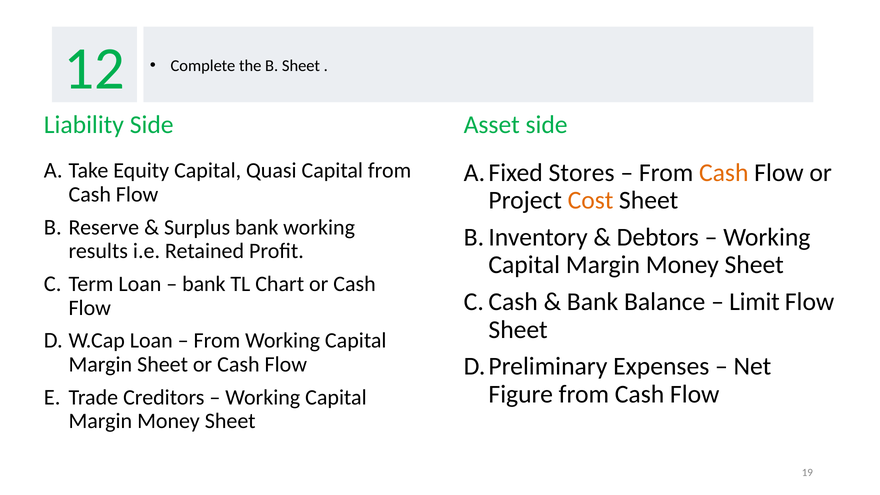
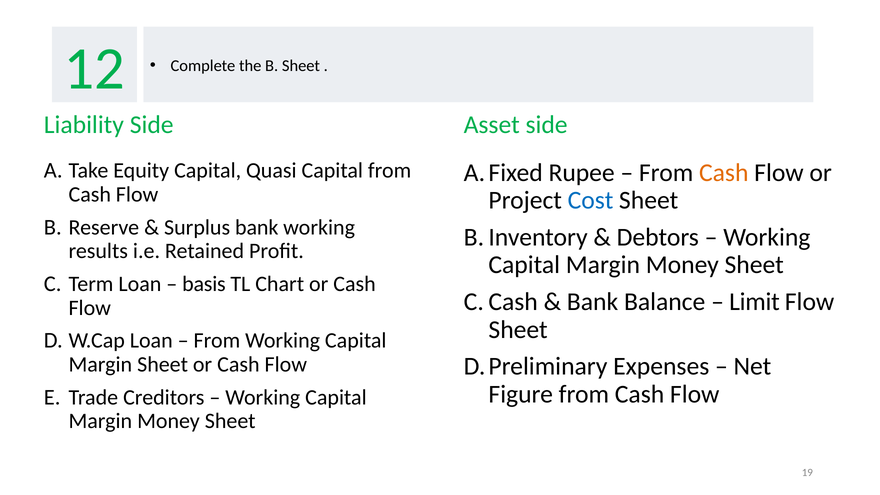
Stores: Stores -> Rupee
Cost colour: orange -> blue
bank at (204, 284): bank -> basis
